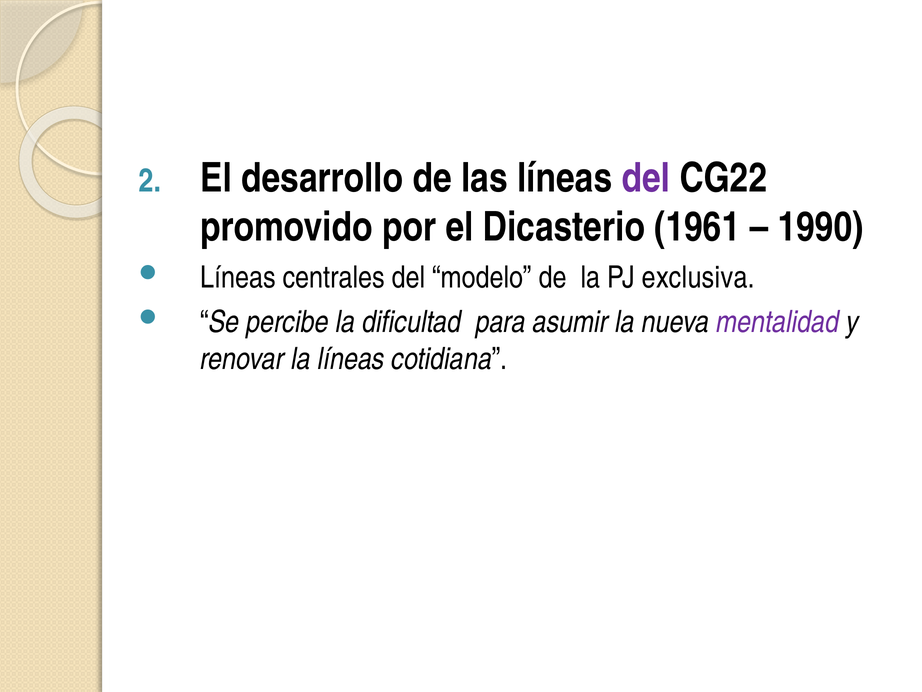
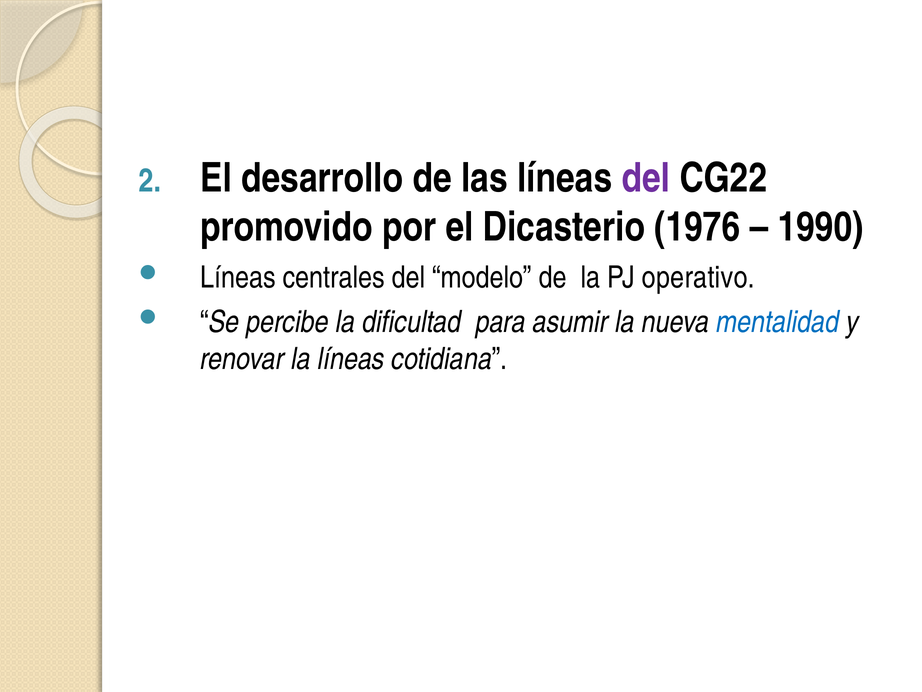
1961: 1961 -> 1976
exclusiva: exclusiva -> operativo
mentalidad colour: purple -> blue
